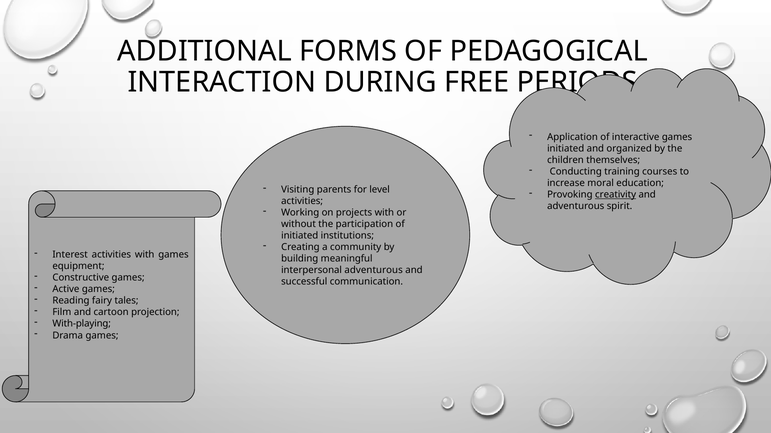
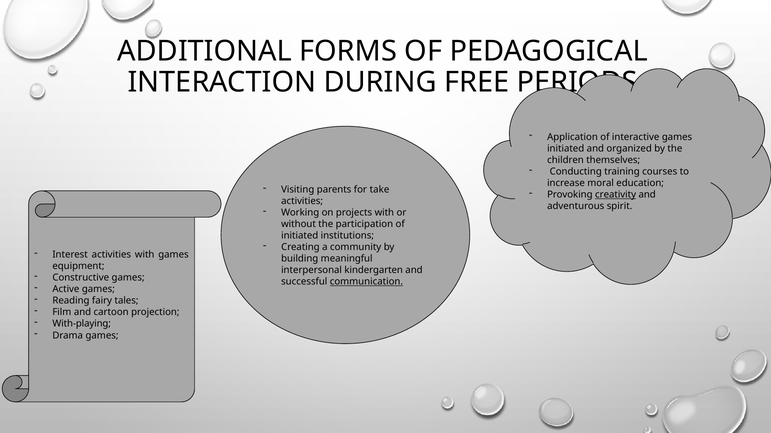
level: level -> take
interpersonal adventurous: adventurous -> kindergarten
communication underline: none -> present
